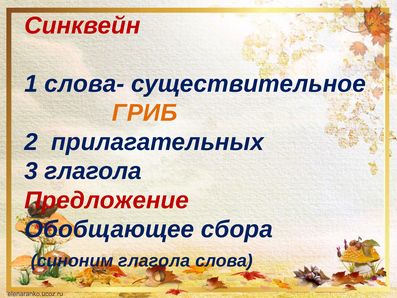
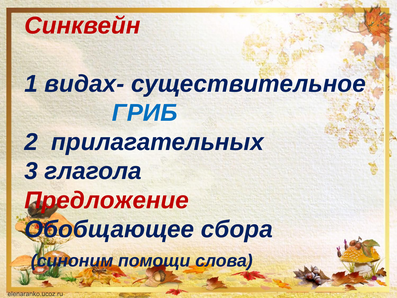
слова-: слова- -> видах-
ГРИБ colour: orange -> blue
синоним глагола: глагола -> помощи
